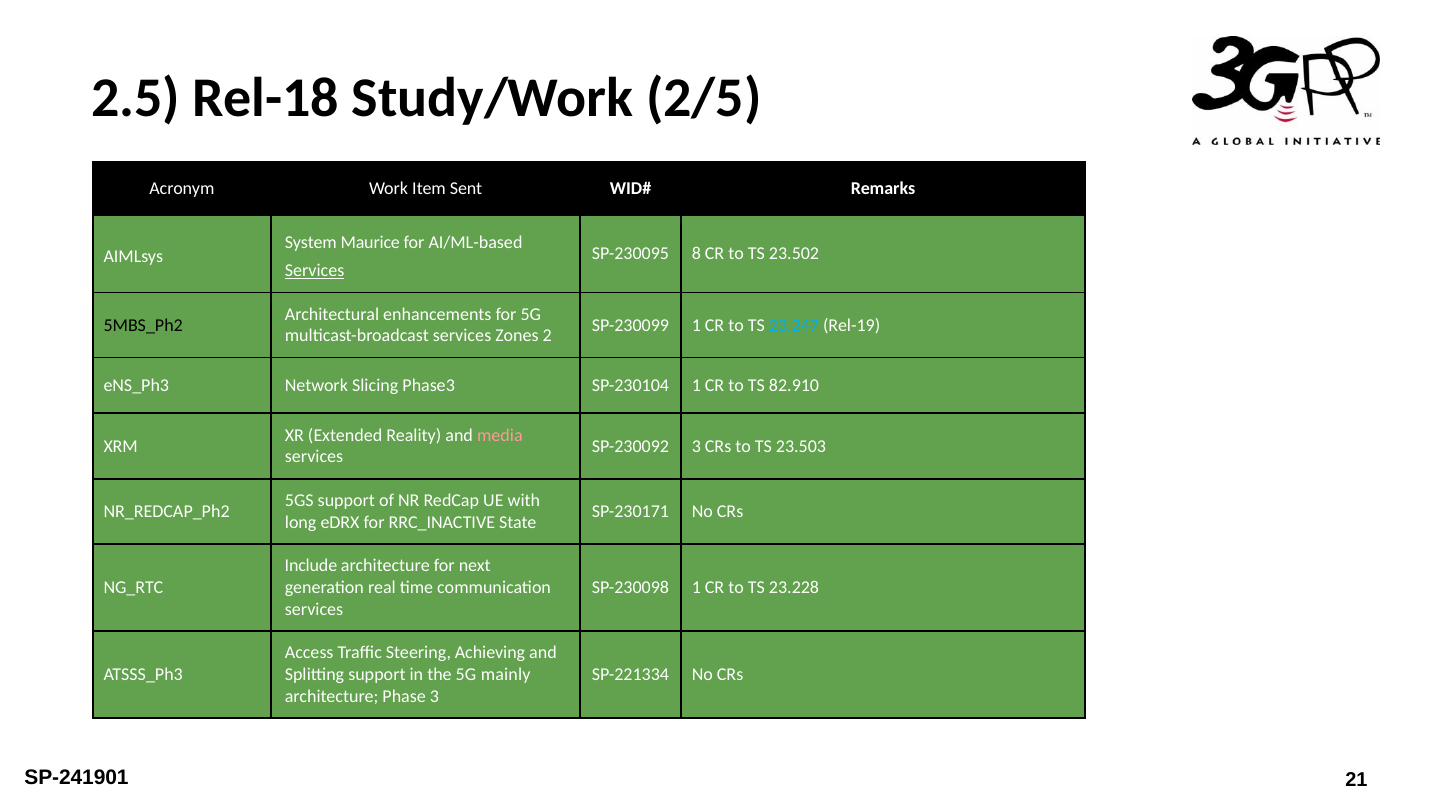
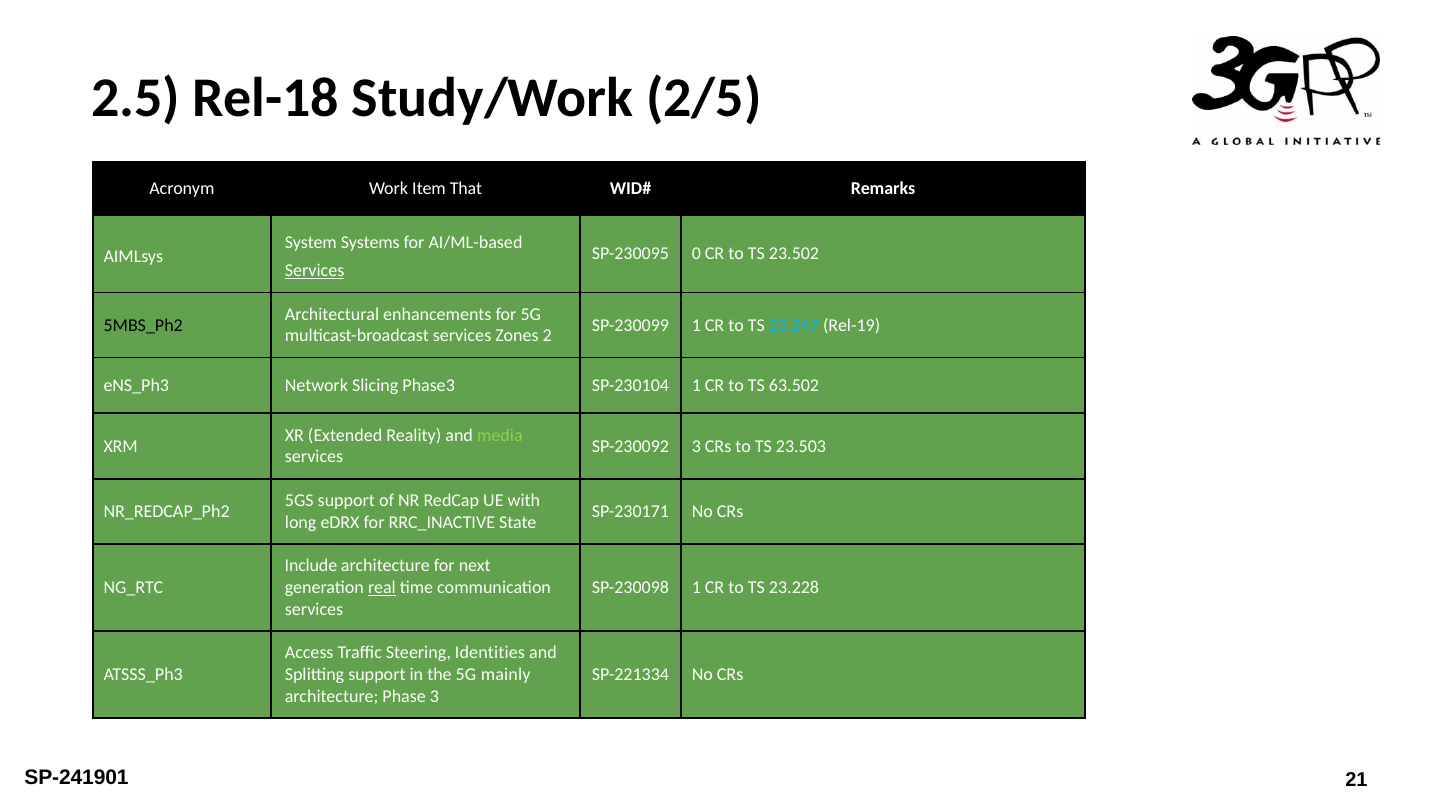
Sent: Sent -> That
Maurice: Maurice -> Systems
8: 8 -> 0
82.910: 82.910 -> 63.502
media colour: pink -> light green
real underline: none -> present
Achieving: Achieving -> Identities
